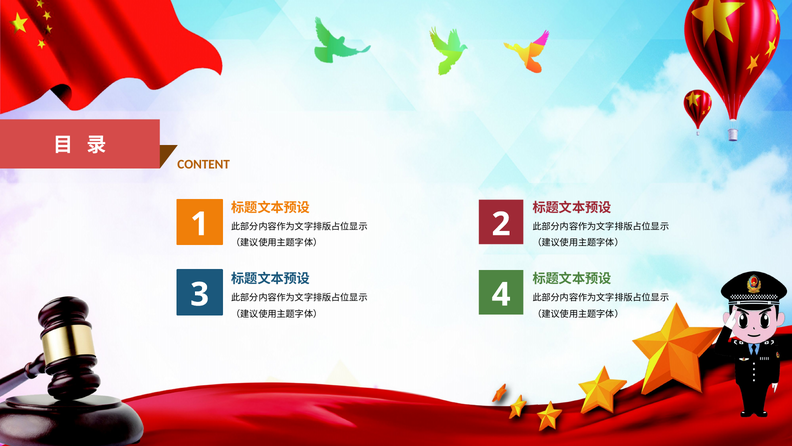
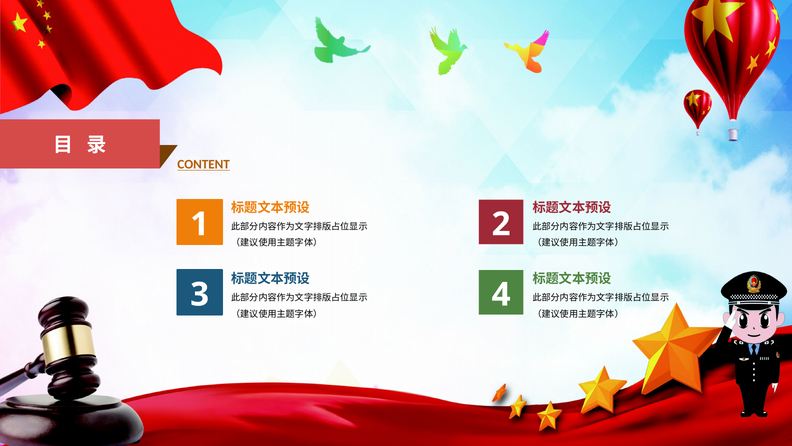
CONTENT underline: none -> present
